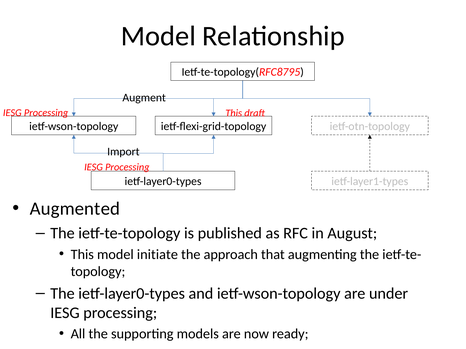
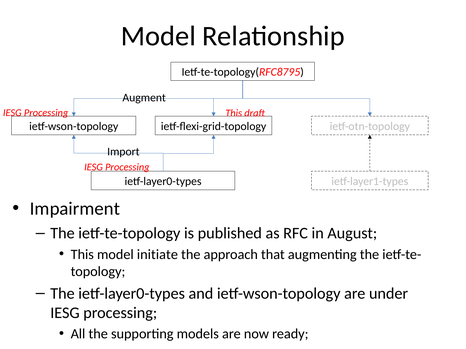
Augmented: Augmented -> Impairment
